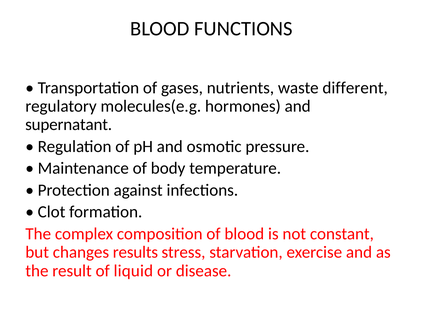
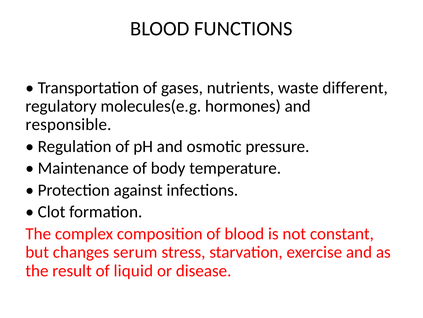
supernatant: supernatant -> responsible
results: results -> serum
